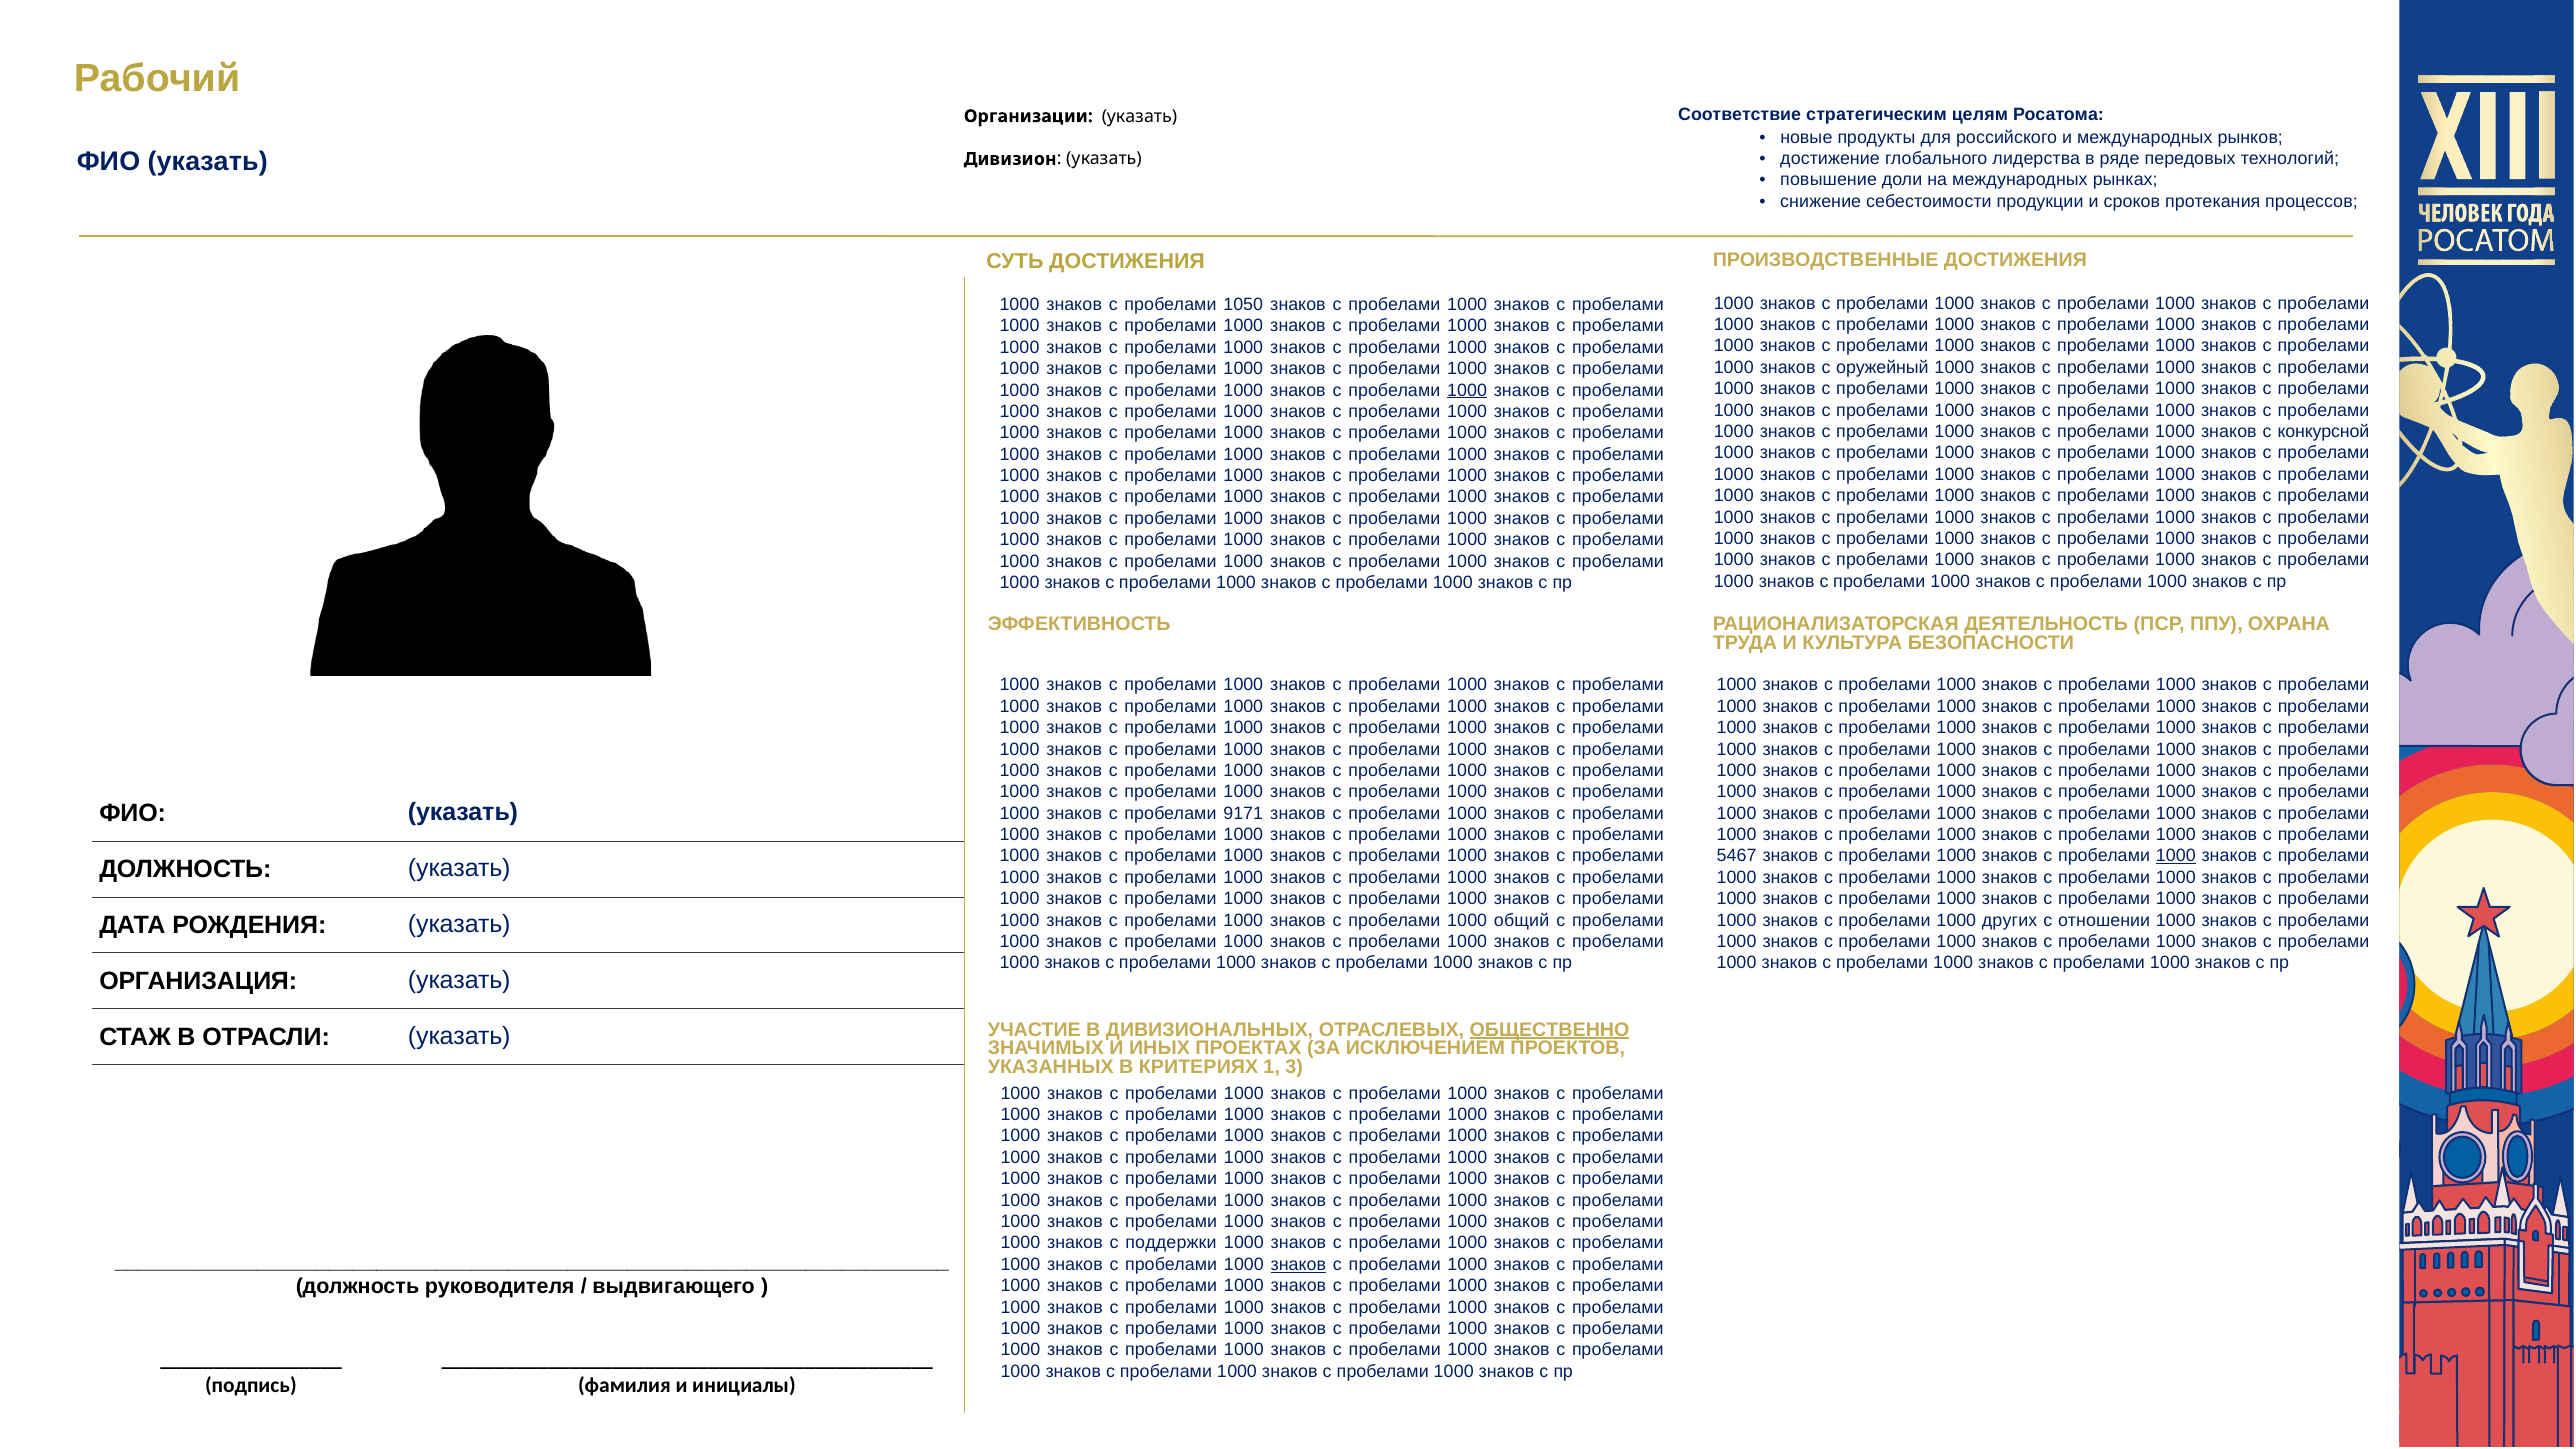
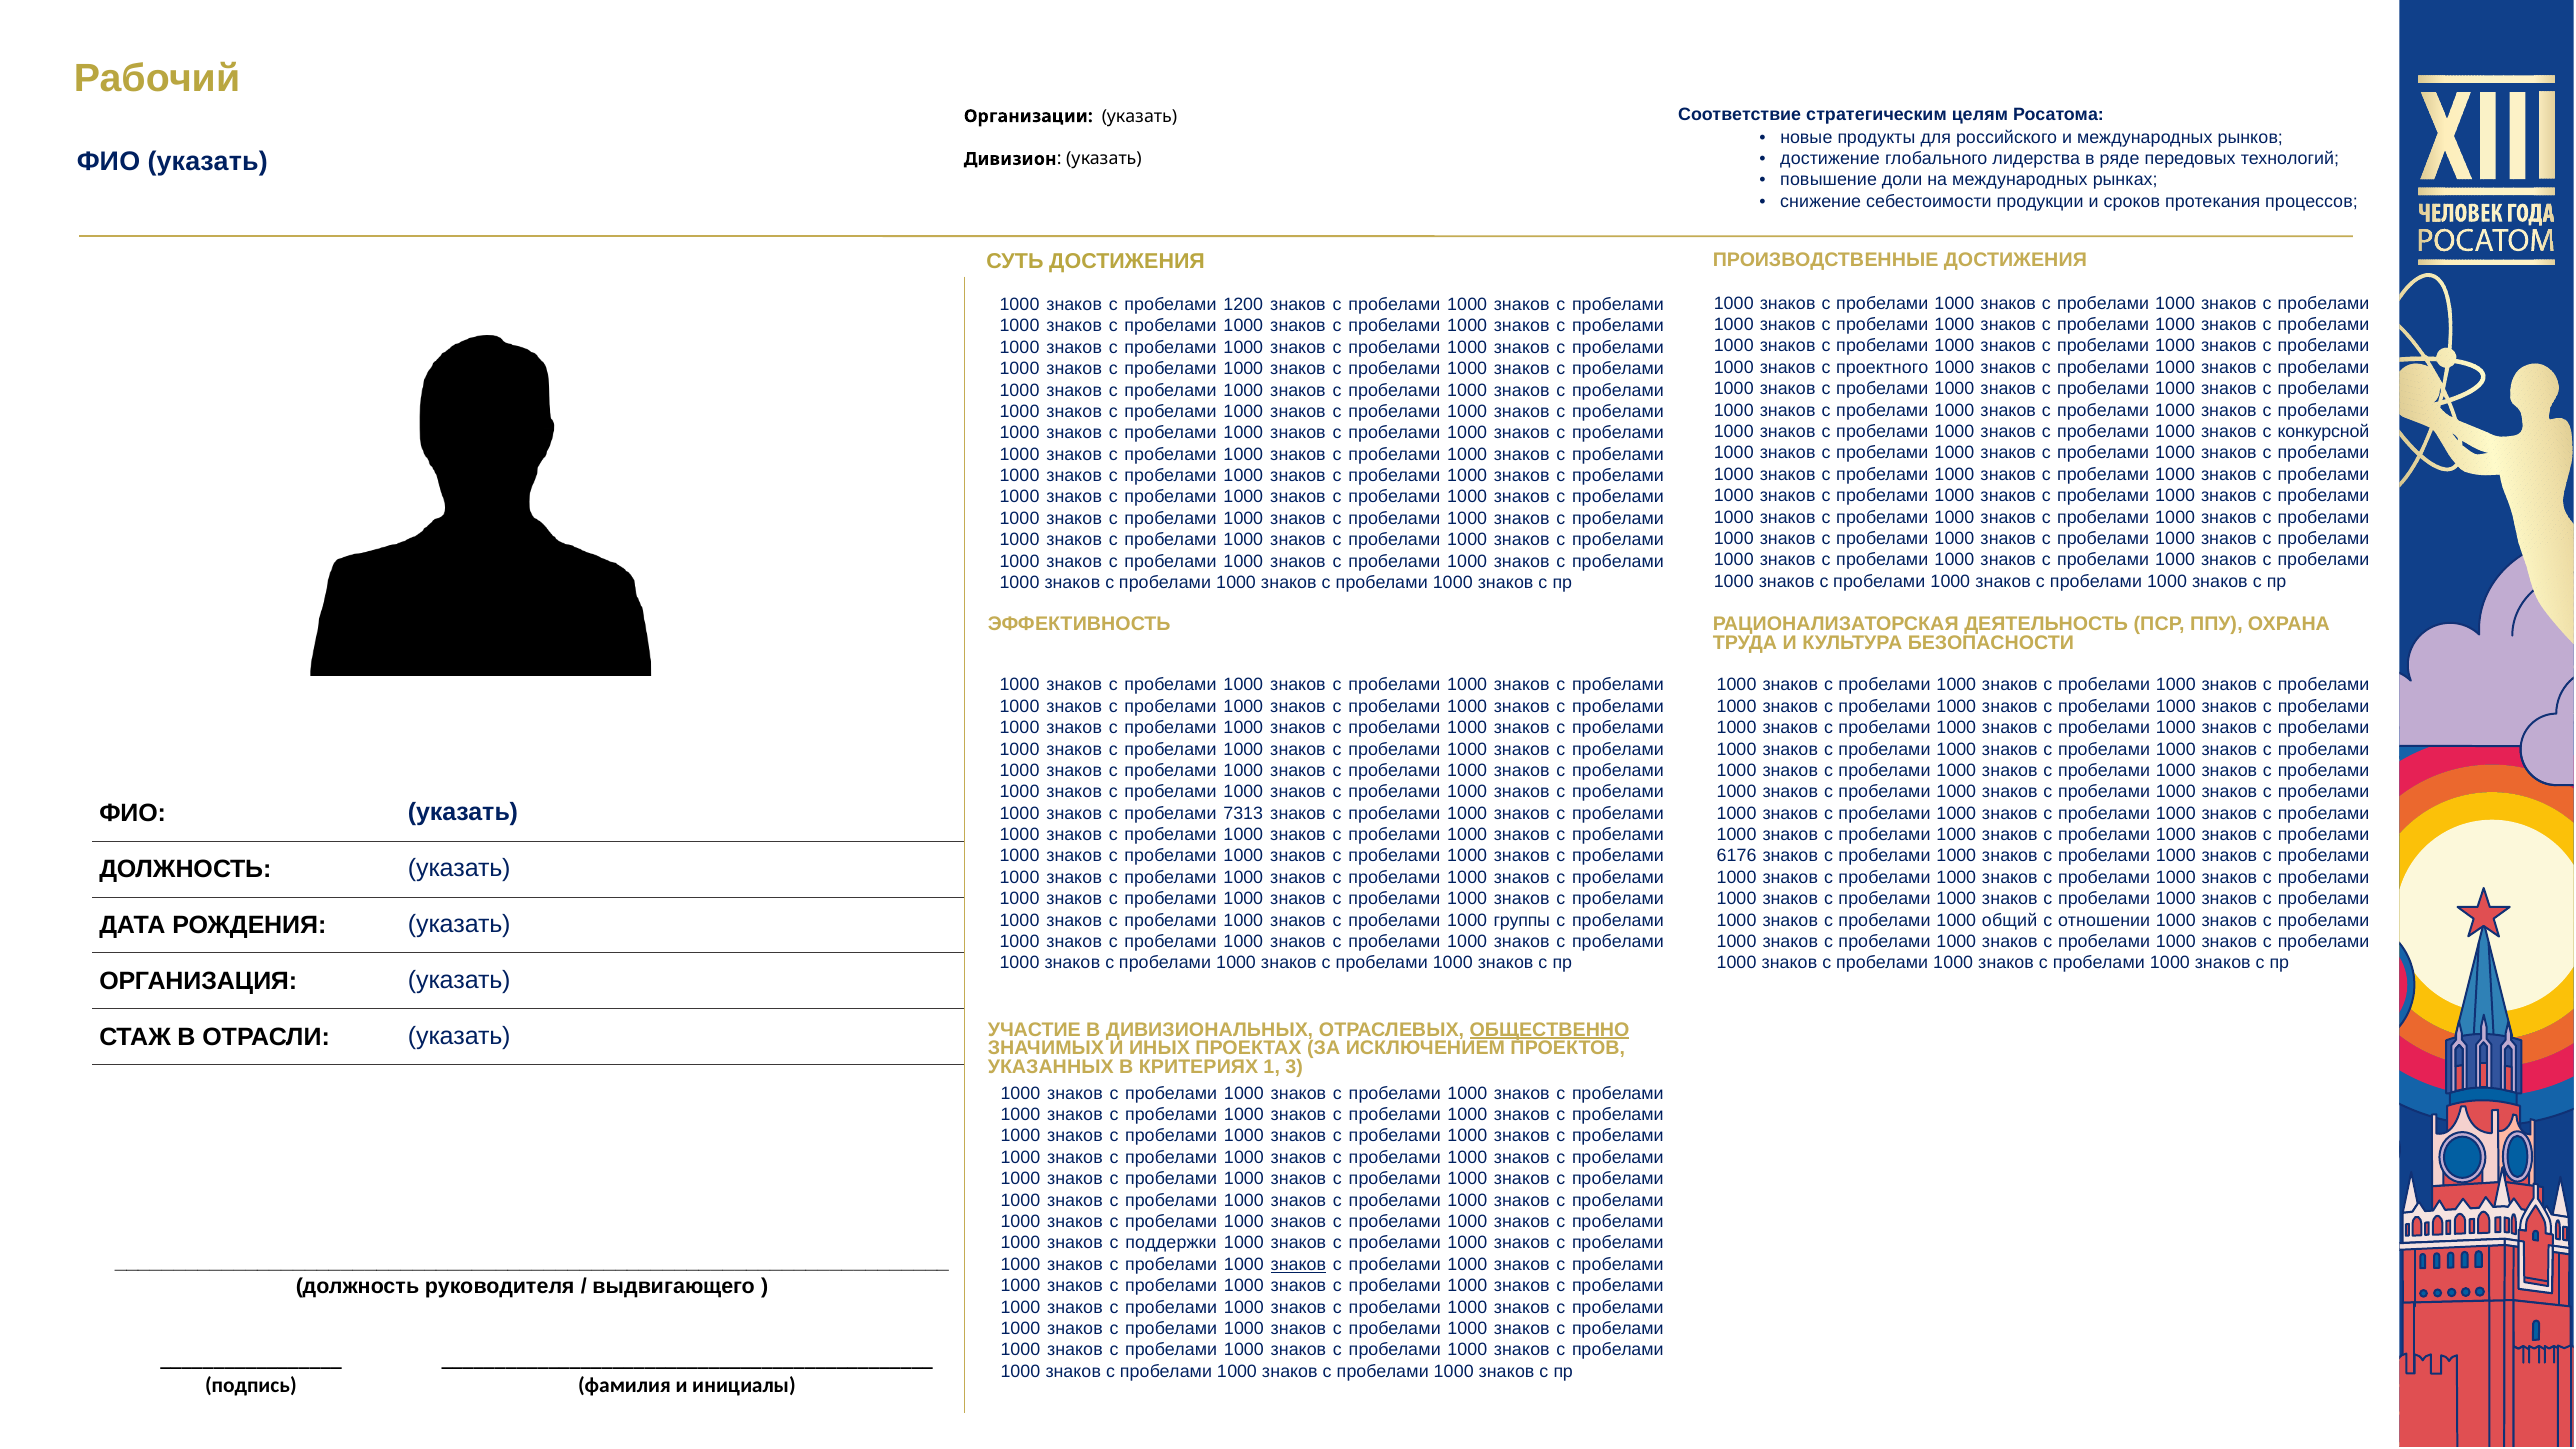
1050: 1050 -> 1200
оружейный: оружейный -> проектного
1000 at (1467, 390) underline: present -> none
9171: 9171 -> 7313
5467: 5467 -> 6176
1000 at (2176, 856) underline: present -> none
общий: общий -> группы
других: других -> общий
